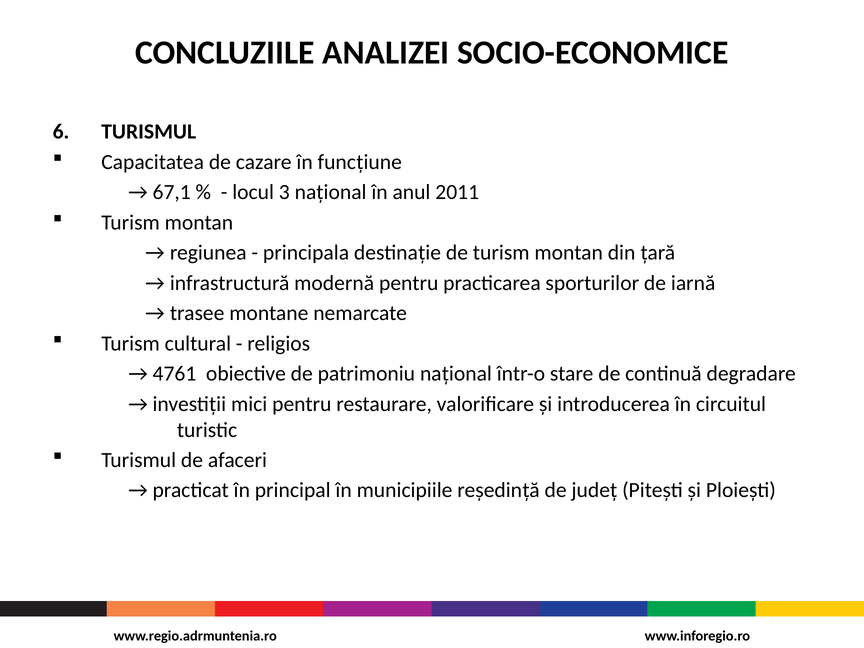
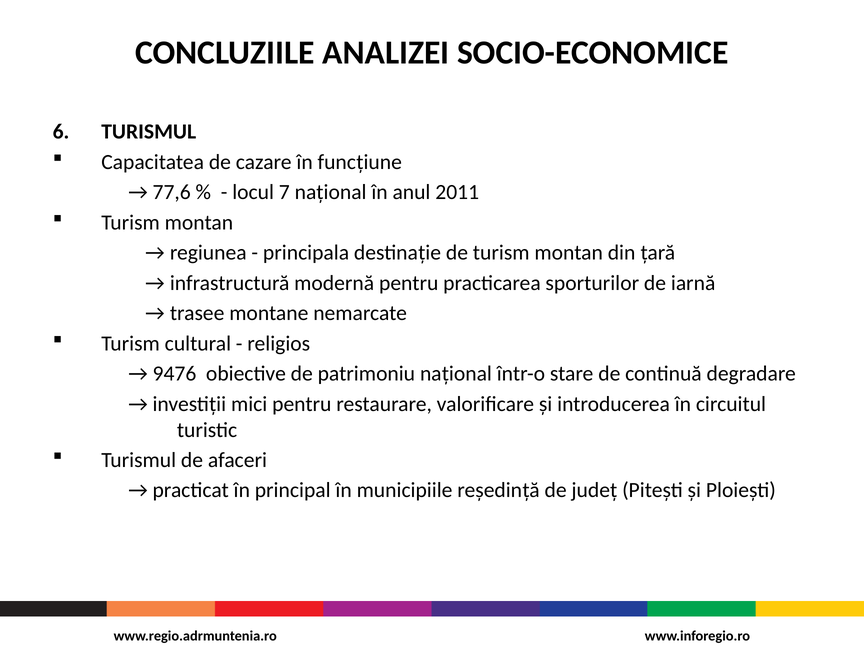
67,1: 67,1 -> 77,6
3: 3 -> 7
4761: 4761 -> 9476
